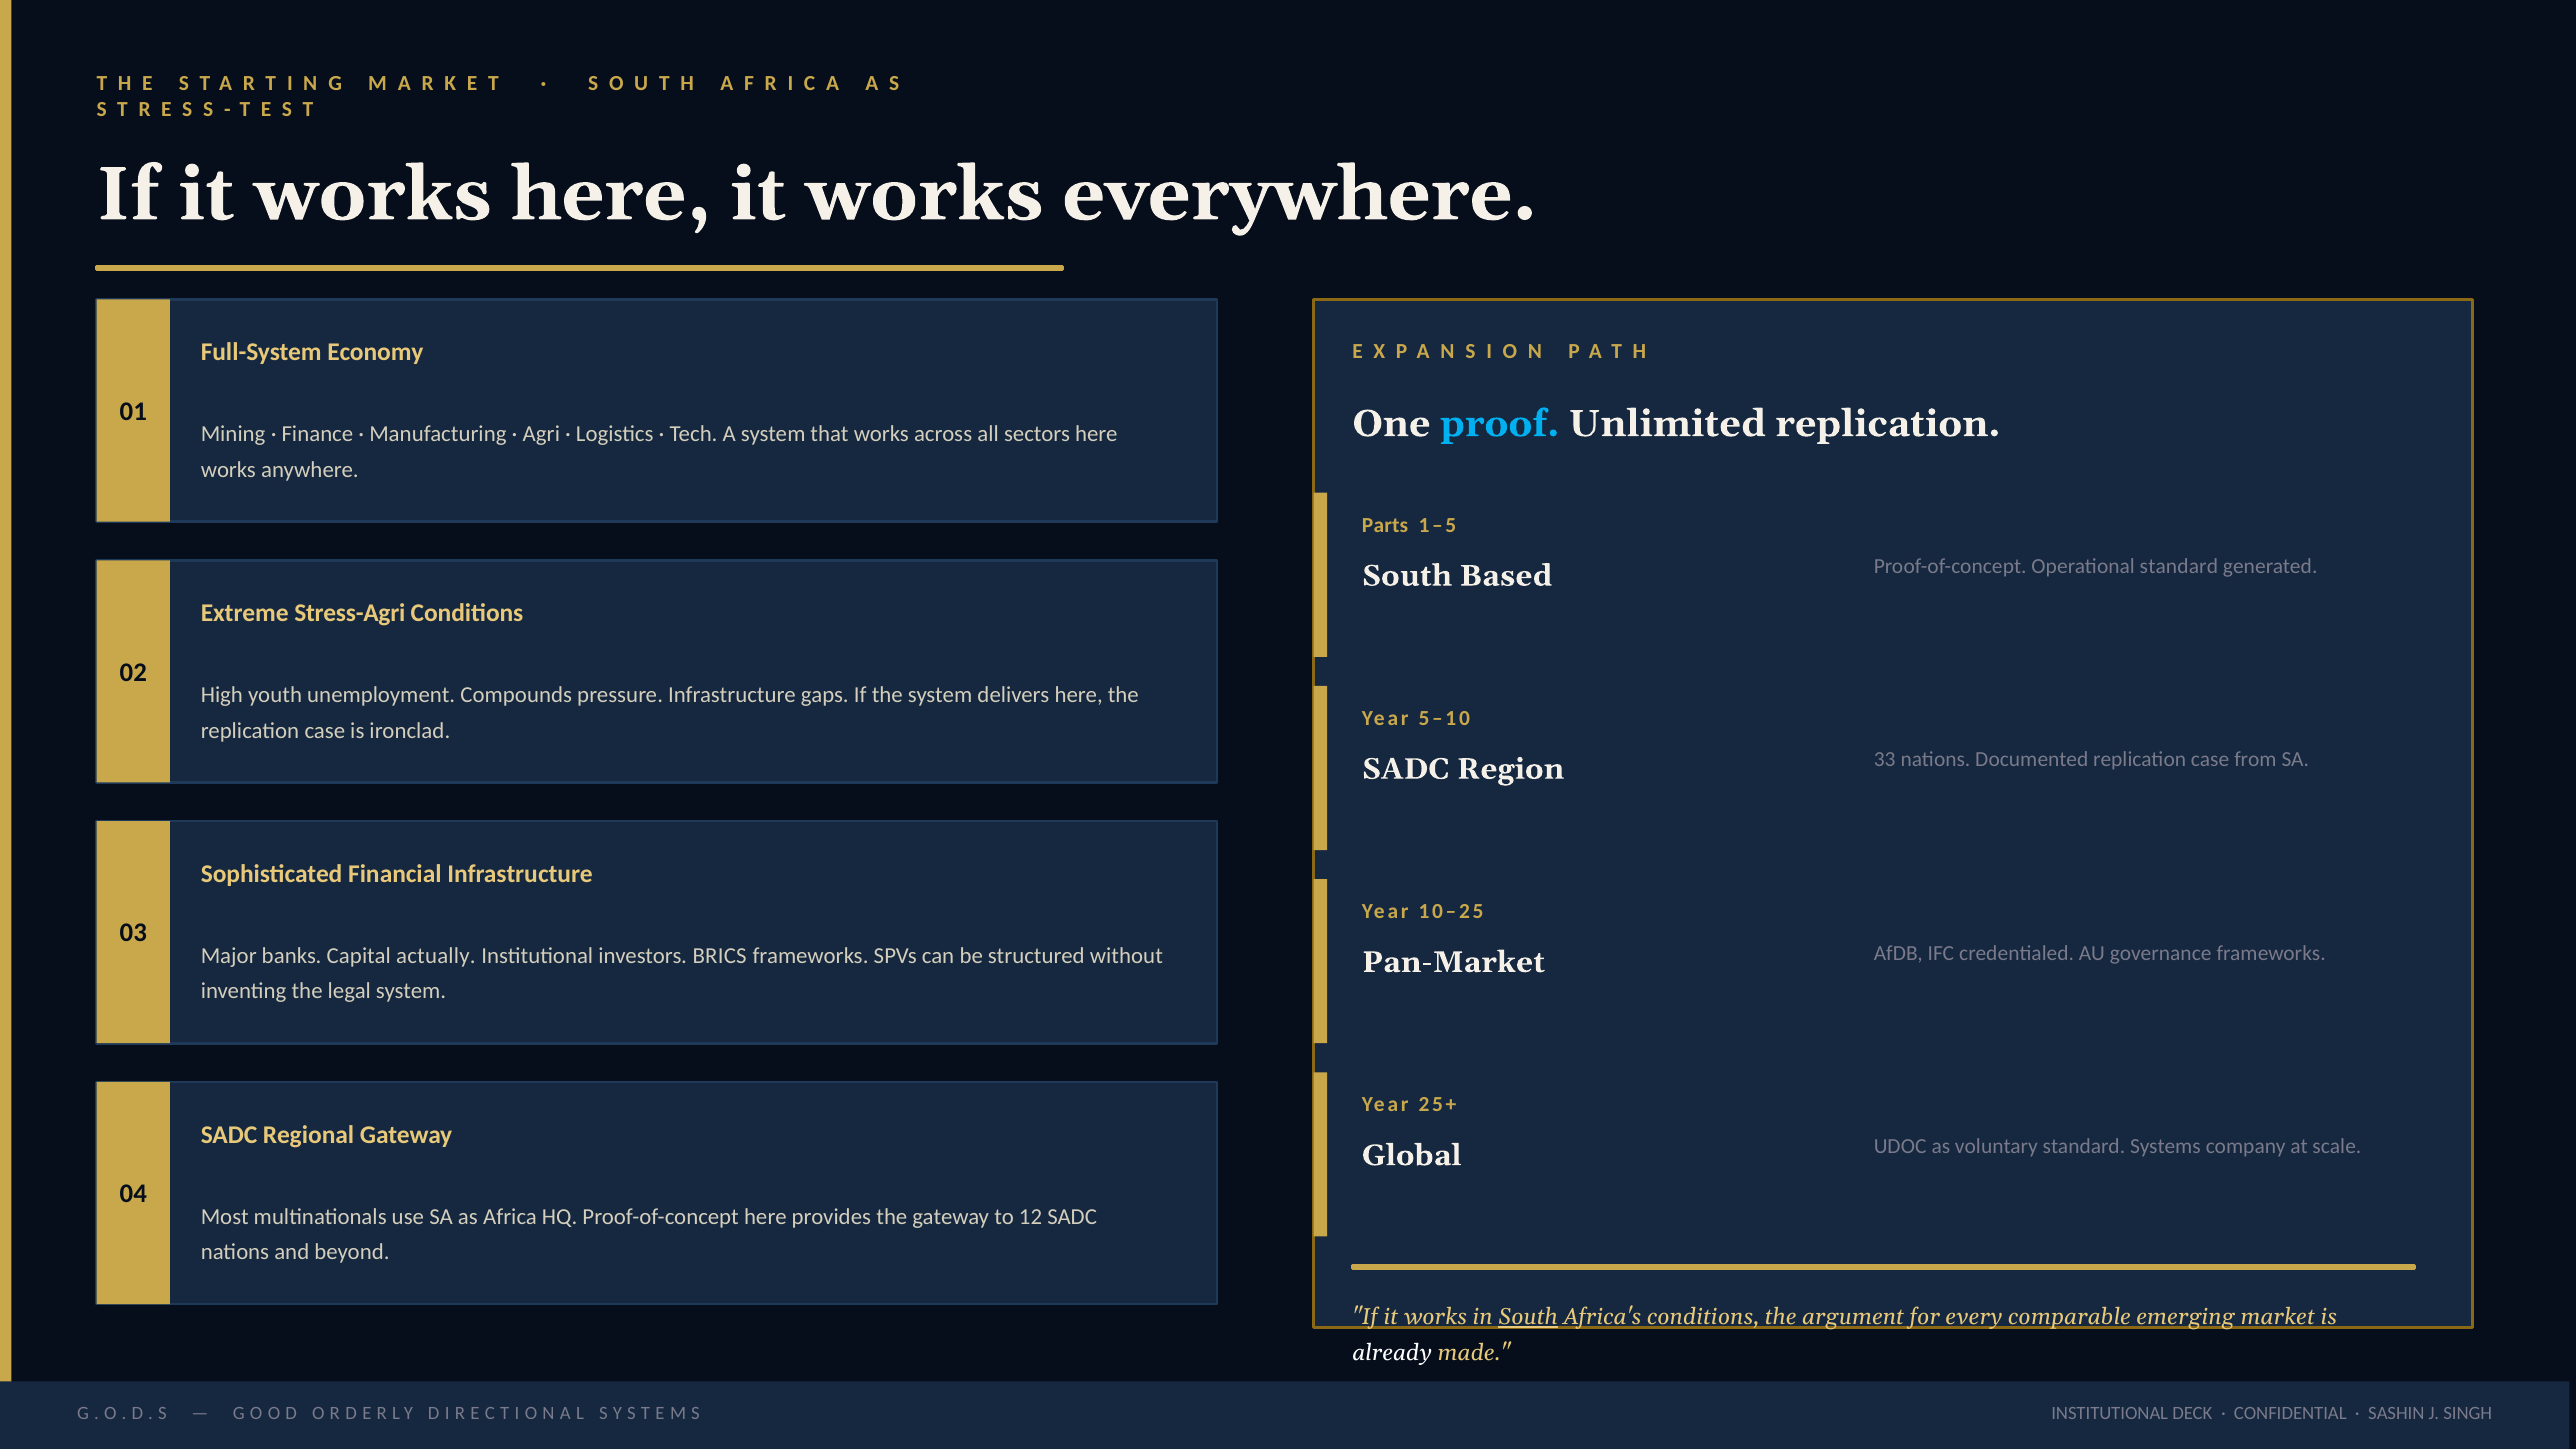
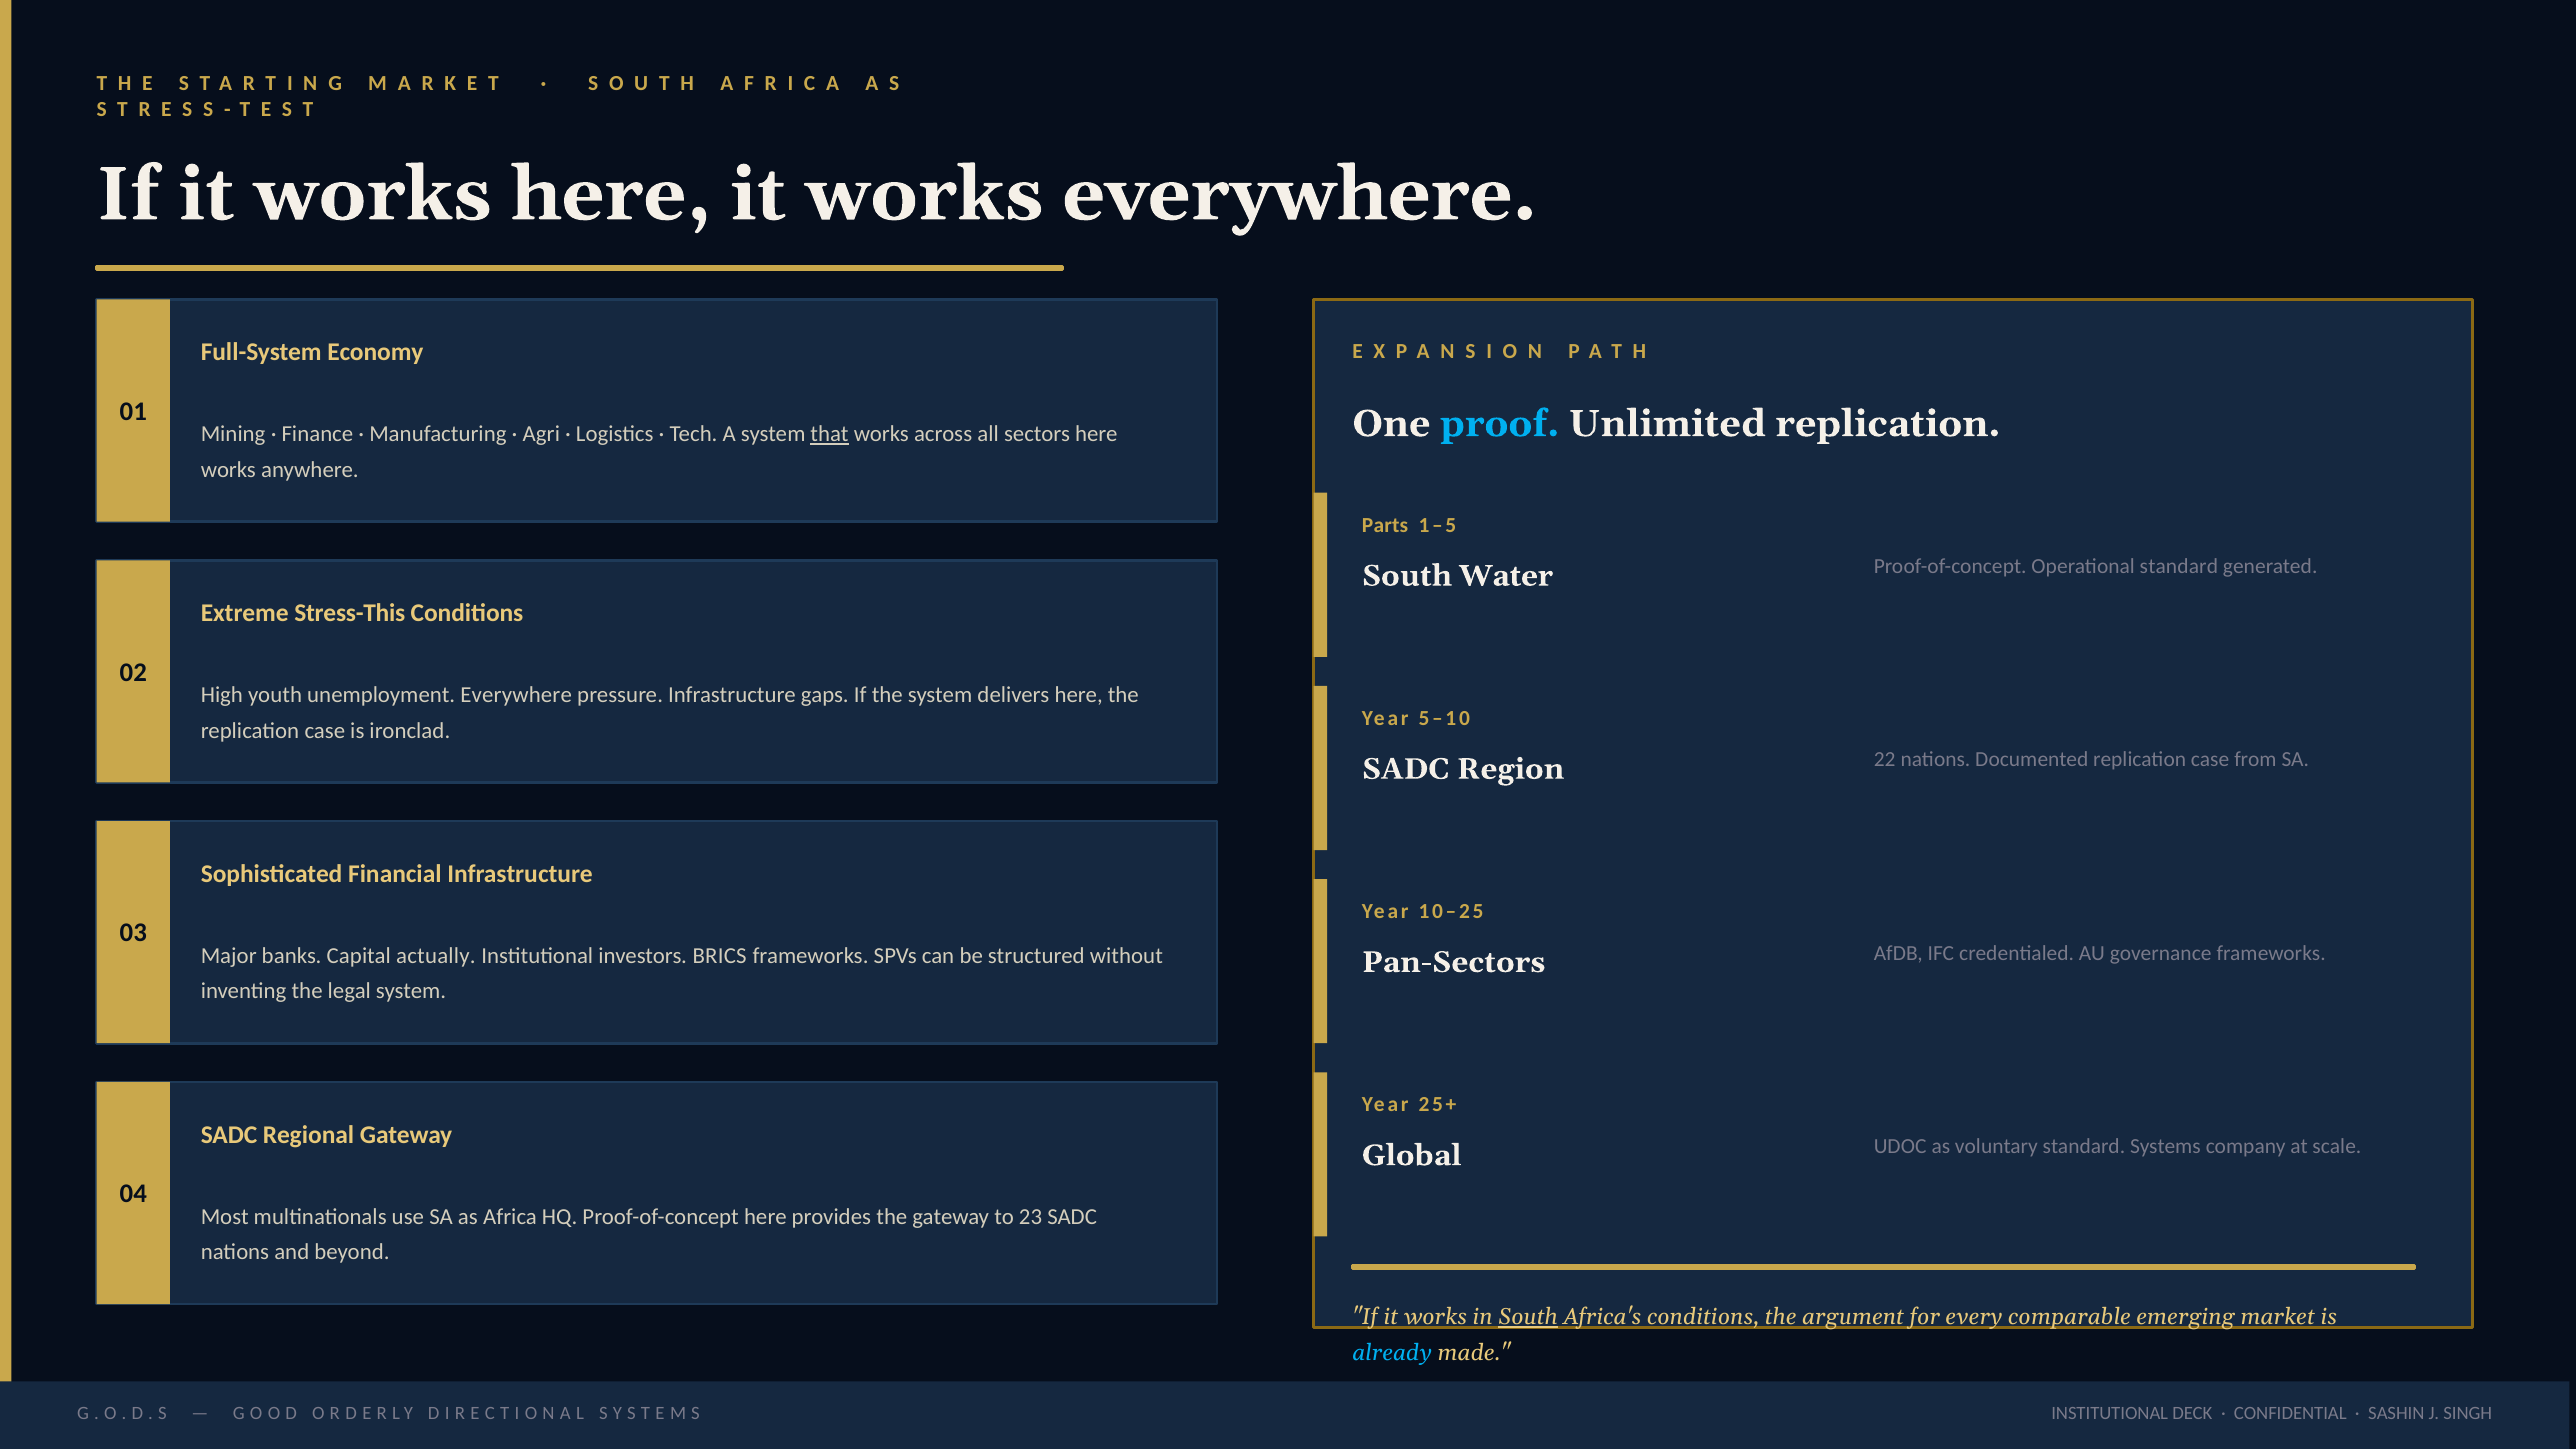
that underline: none -> present
Based: Based -> Water
Stress-Agri: Stress-Agri -> Stress-This
unemployment Compounds: Compounds -> Everywhere
33: 33 -> 22
Pan-Market: Pan-Market -> Pan-Sectors
12: 12 -> 23
already colour: white -> light blue
